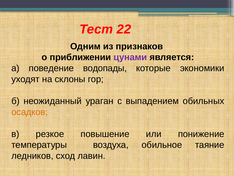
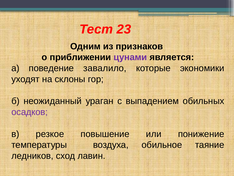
22: 22 -> 23
водопады: водопады -> завалило
осадков colour: orange -> purple
